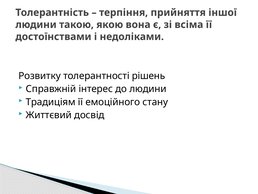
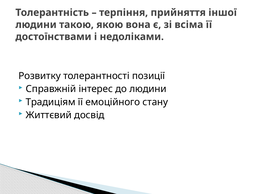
рішень: рішень -> позиції
